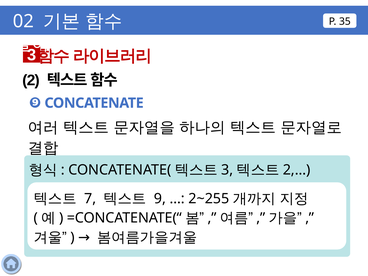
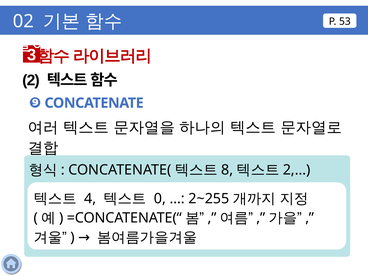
35: 35 -> 53
3 at (227, 170): 3 -> 8
7: 7 -> 4
9: 9 -> 0
